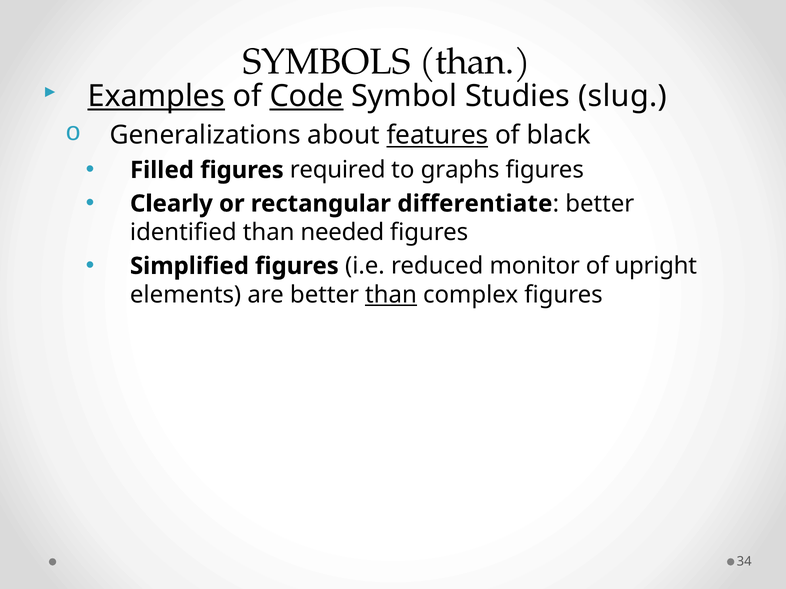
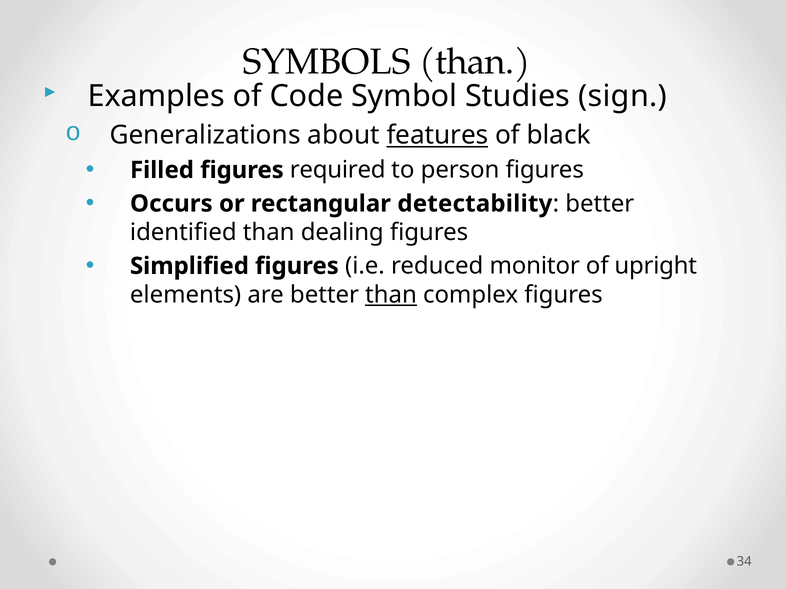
Examples underline: present -> none
Code underline: present -> none
slug: slug -> sign
graphs: graphs -> person
Clearly: Clearly -> Occurs
differentiate: differentiate -> detectability
needed: needed -> dealing
